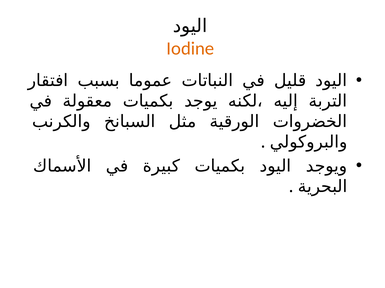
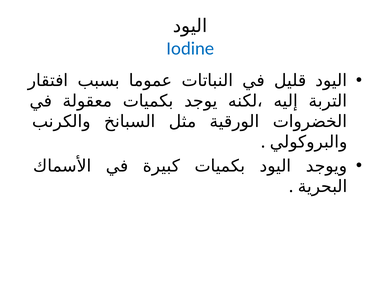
Iodine colour: orange -> blue
